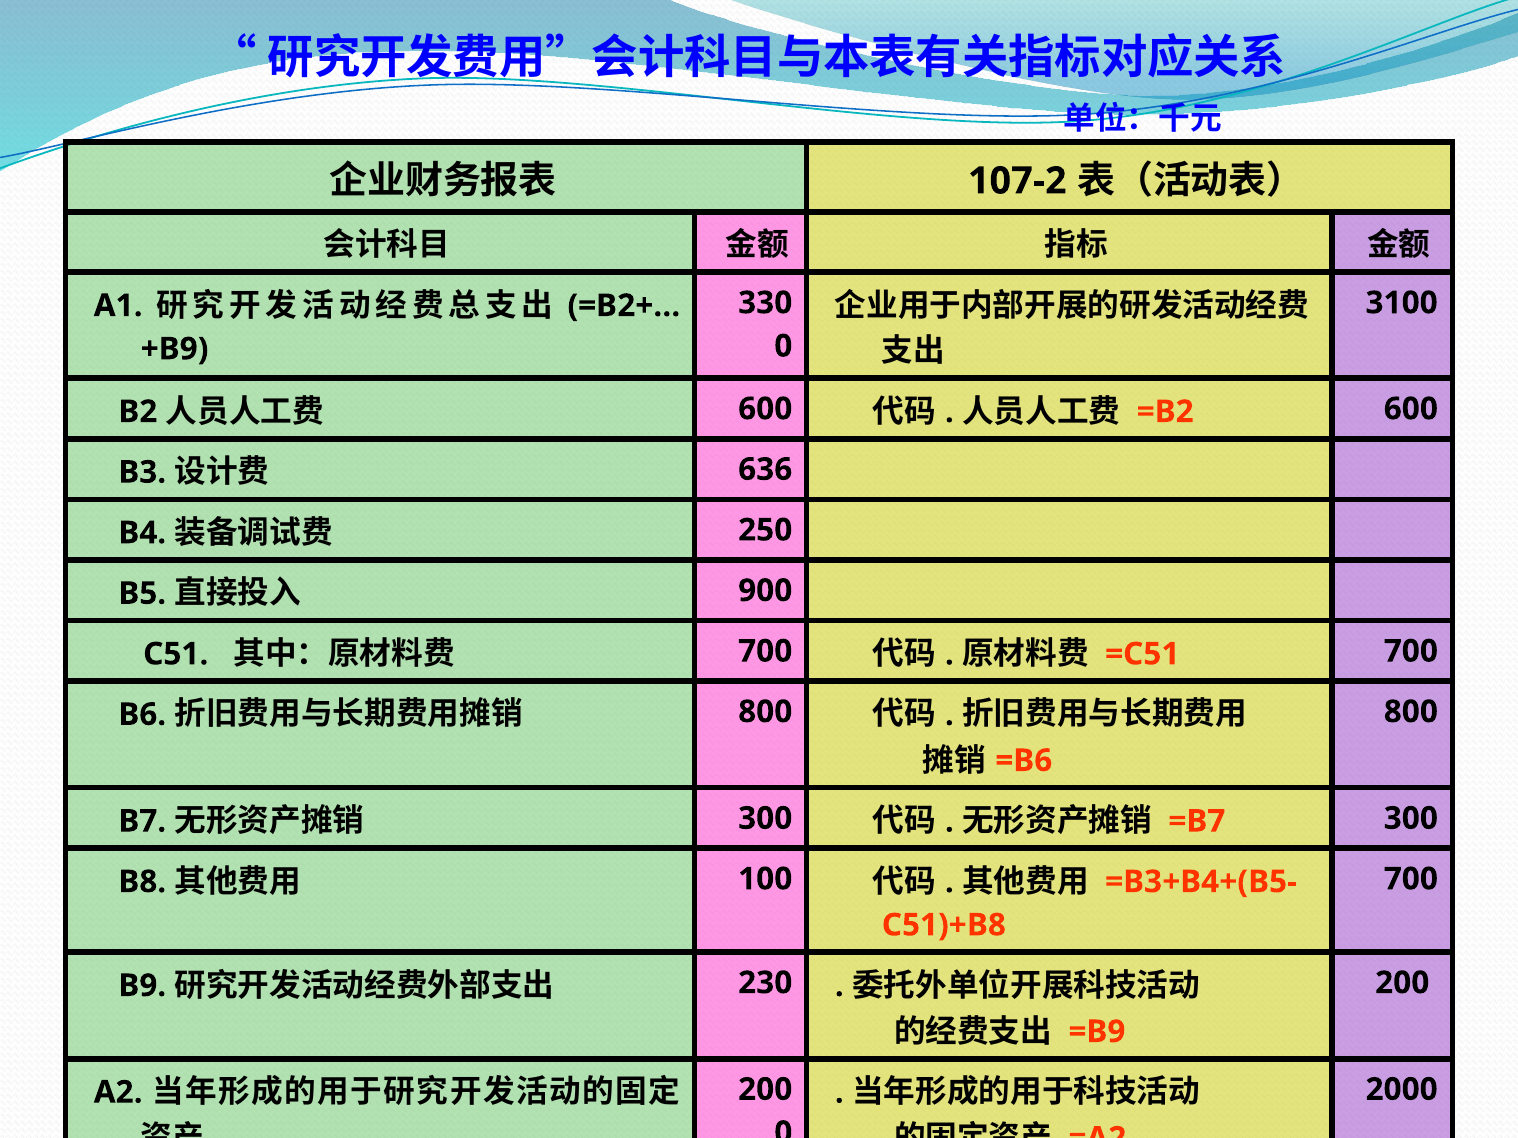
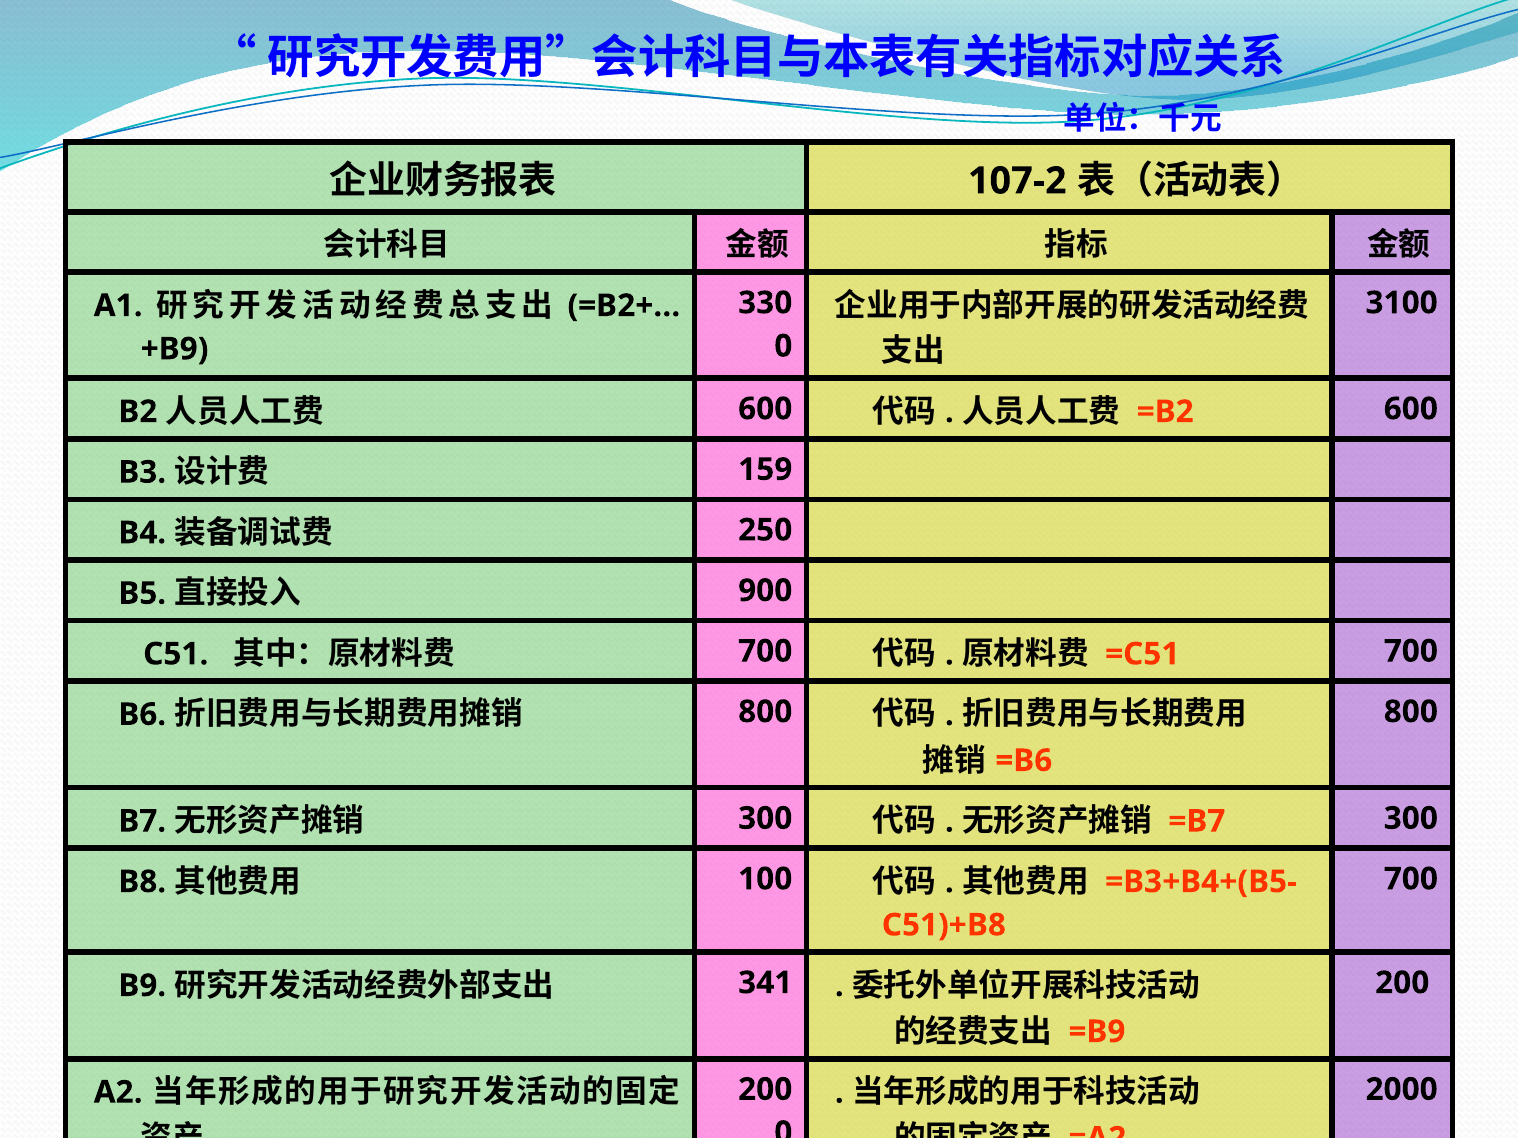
636: 636 -> 159
230: 230 -> 341
